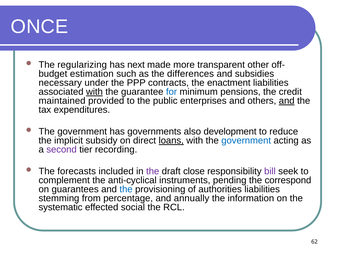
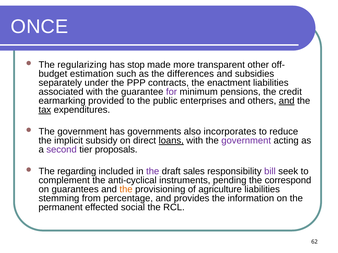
next: next -> stop
necessary: necessary -> separately
with at (94, 92) underline: present -> none
for colour: blue -> purple
maintained: maintained -> earmarking
tax underline: none -> present
development: development -> incorporates
government at (246, 141) colour: blue -> purple
recording: recording -> proposals
forecasts: forecasts -> regarding
close: close -> sales
the at (126, 190) colour: blue -> orange
authorities: authorities -> agriculture
annually: annually -> provides
systematic: systematic -> permanent
